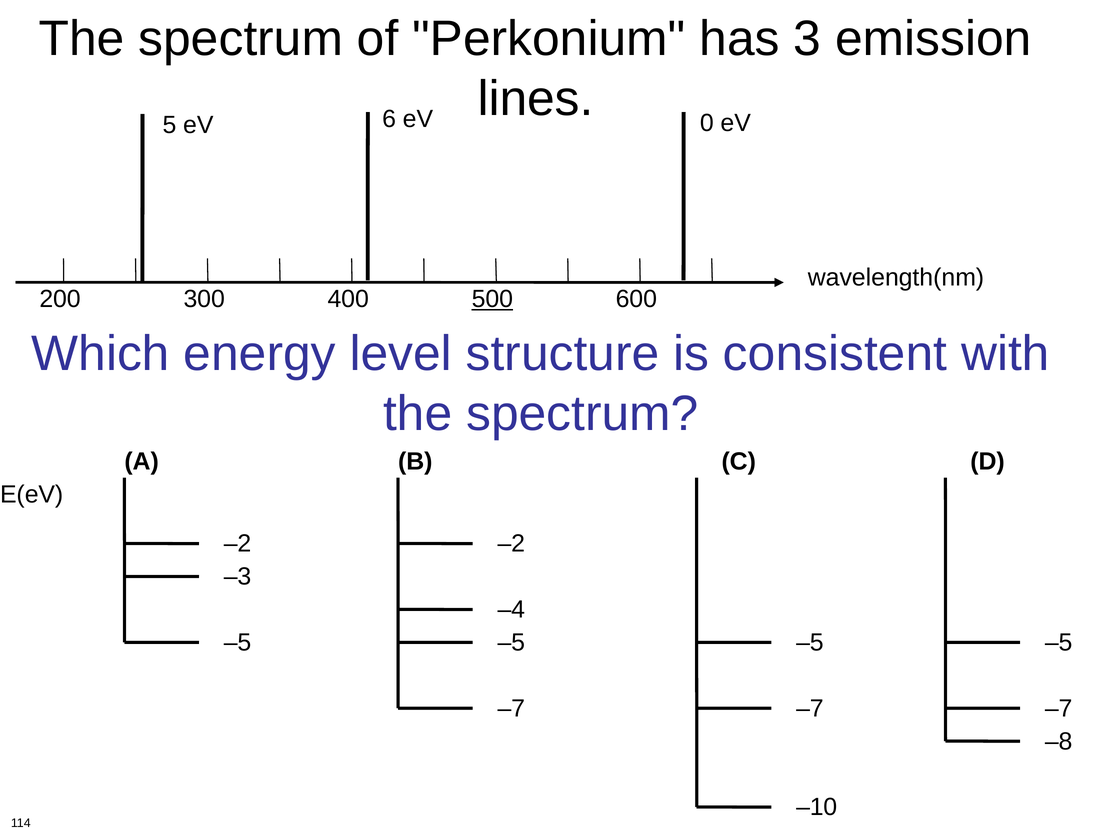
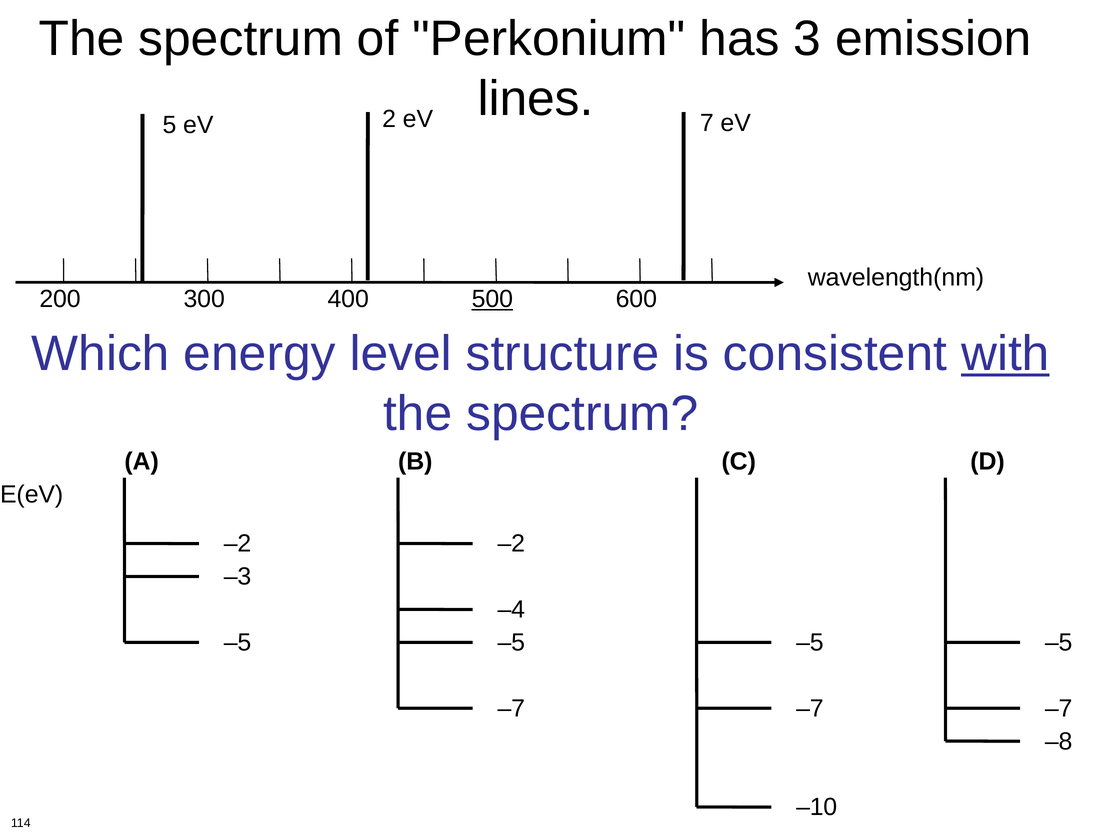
6: 6 -> 2
0: 0 -> 7
with underline: none -> present
